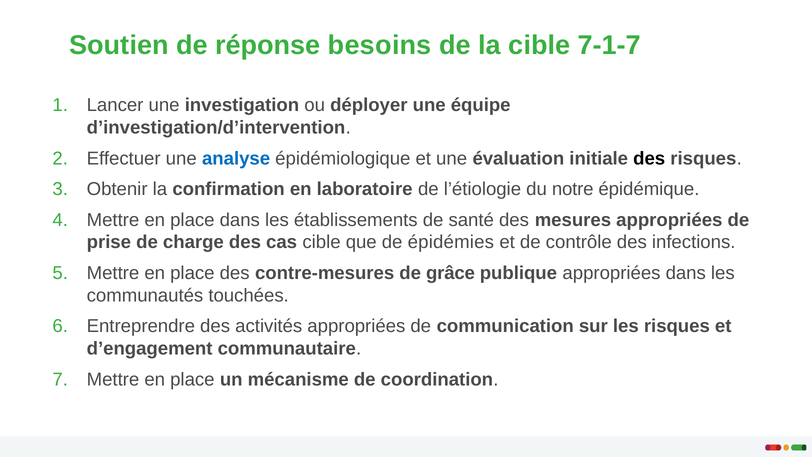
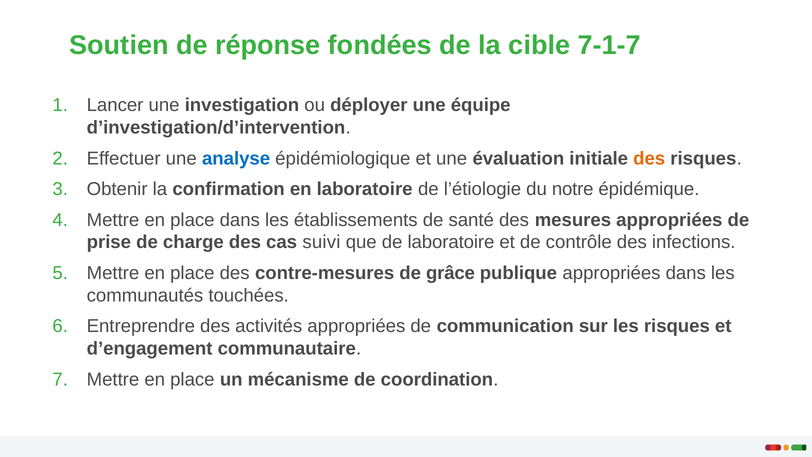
besoins: besoins -> fondées
des at (649, 158) colour: black -> orange
cas cible: cible -> suivi
de épidémies: épidémies -> laboratoire
